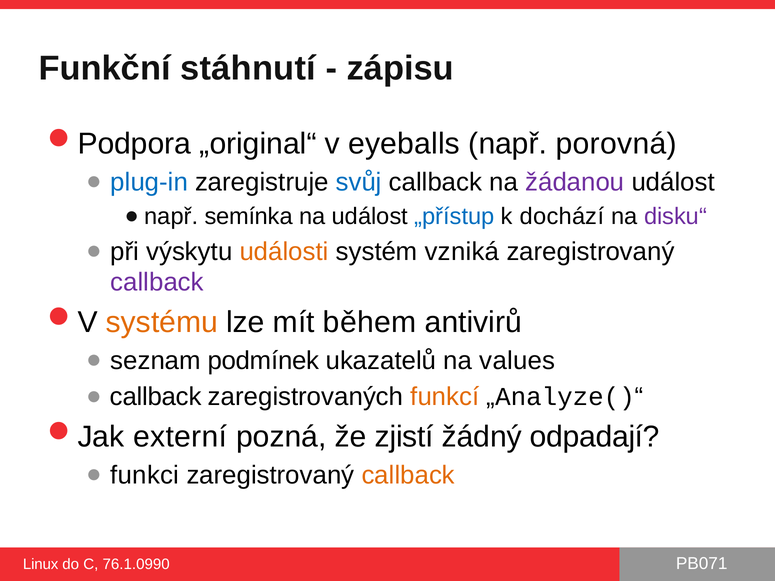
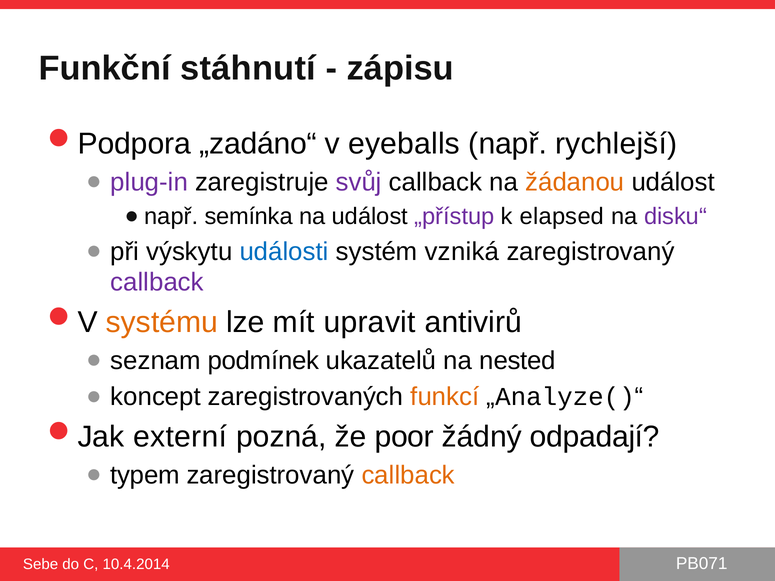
„original“: „original“ -> „zadáno“
porovná: porovná -> rychlejší
plug-in colour: blue -> purple
svůj colour: blue -> purple
žádanou colour: purple -> orange
„přístup colour: blue -> purple
dochází: dochází -> elapsed
události colour: orange -> blue
během: během -> upravit
values: values -> nested
callback at (156, 397): callback -> koncept
zjistí: zjistí -> poor
funkci: funkci -> typem
Linux: Linux -> Sebe
76.1.0990: 76.1.0990 -> 10.4.2014
